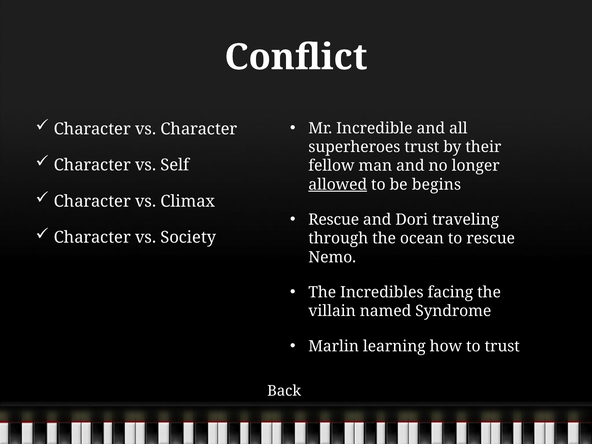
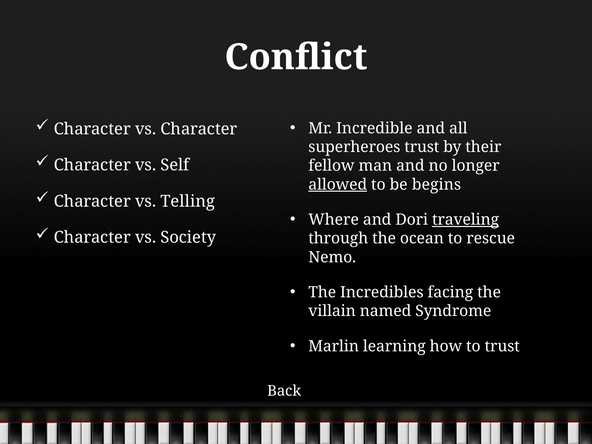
Climax: Climax -> Telling
Rescue at (334, 220): Rescue -> Where
traveling underline: none -> present
